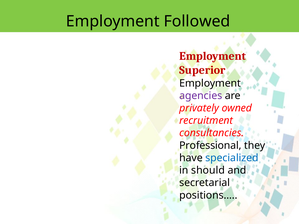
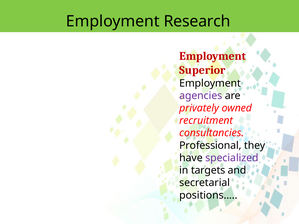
Followed: Followed -> Research
specialized colour: blue -> purple
should: should -> targets
